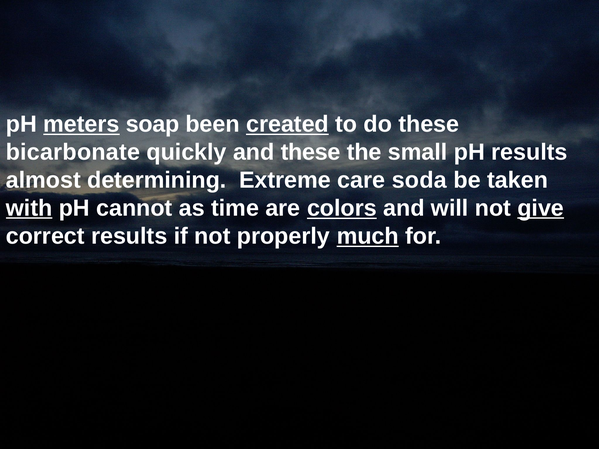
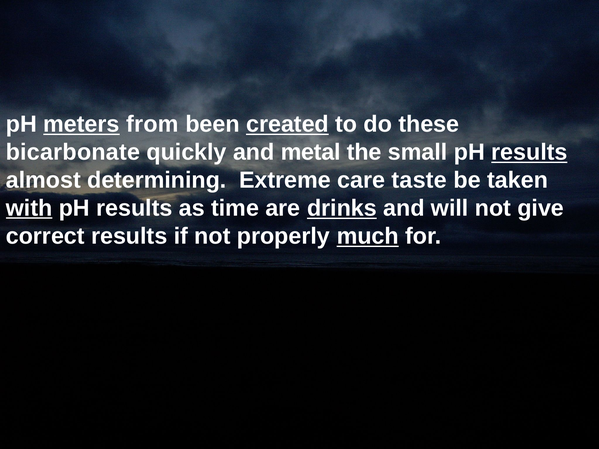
soap: soap -> from
and these: these -> metal
results at (529, 152) underline: none -> present
soda: soda -> taste
cannot at (134, 208): cannot -> results
colors: colors -> drinks
give underline: present -> none
